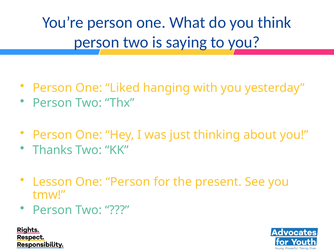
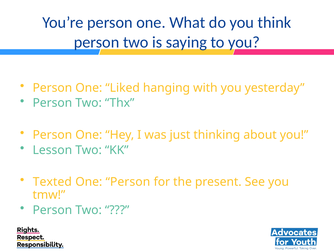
Thanks: Thanks -> Lesson
Lesson: Lesson -> Texted
